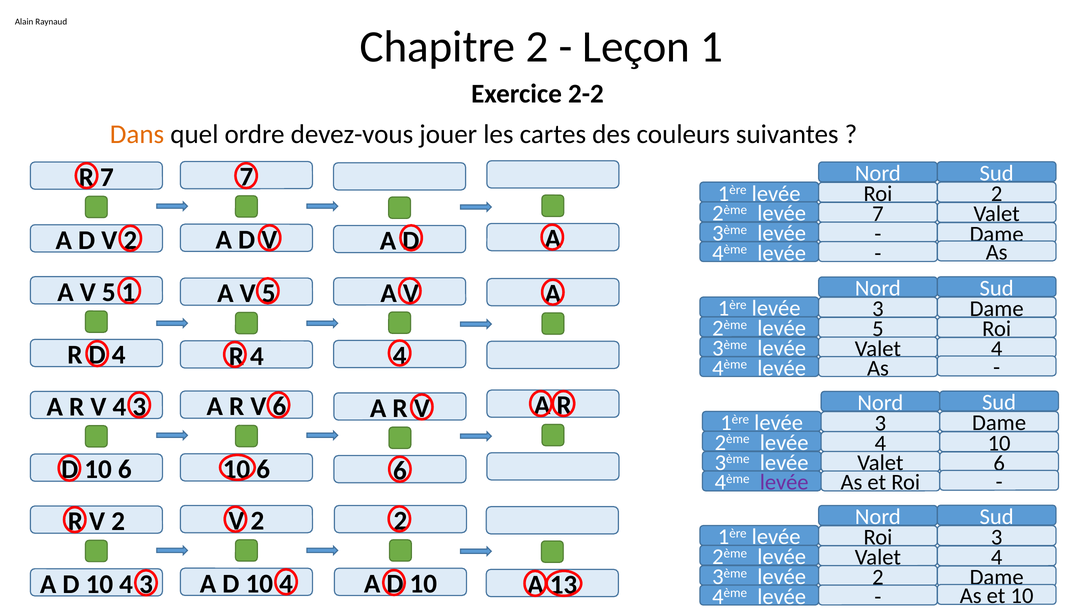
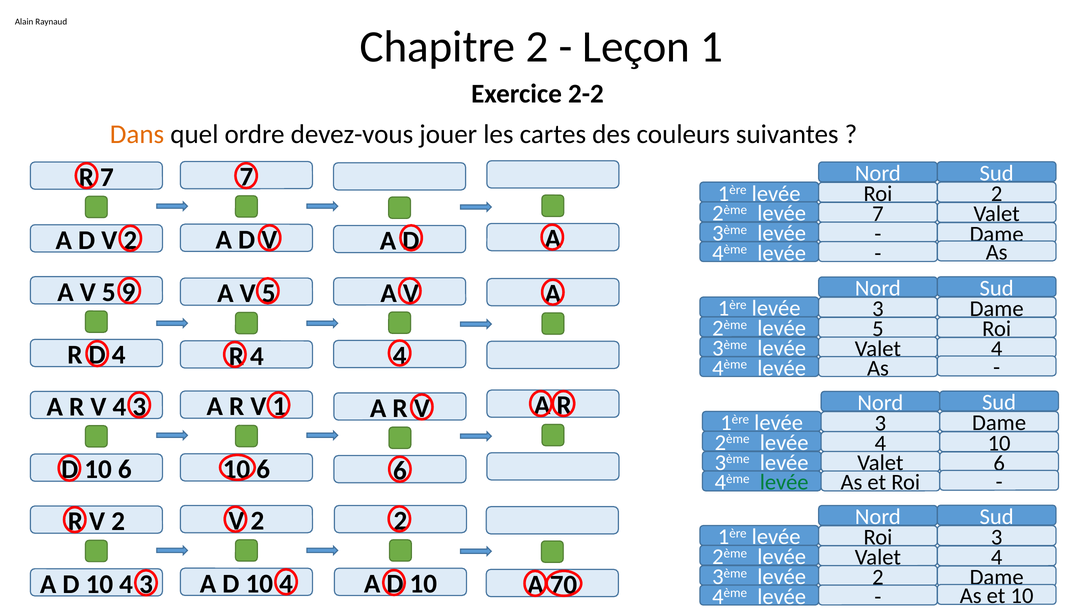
5 1: 1 -> 9
6 at (279, 407): 6 -> 1
levée at (784, 483) colour: purple -> green
13: 13 -> 70
